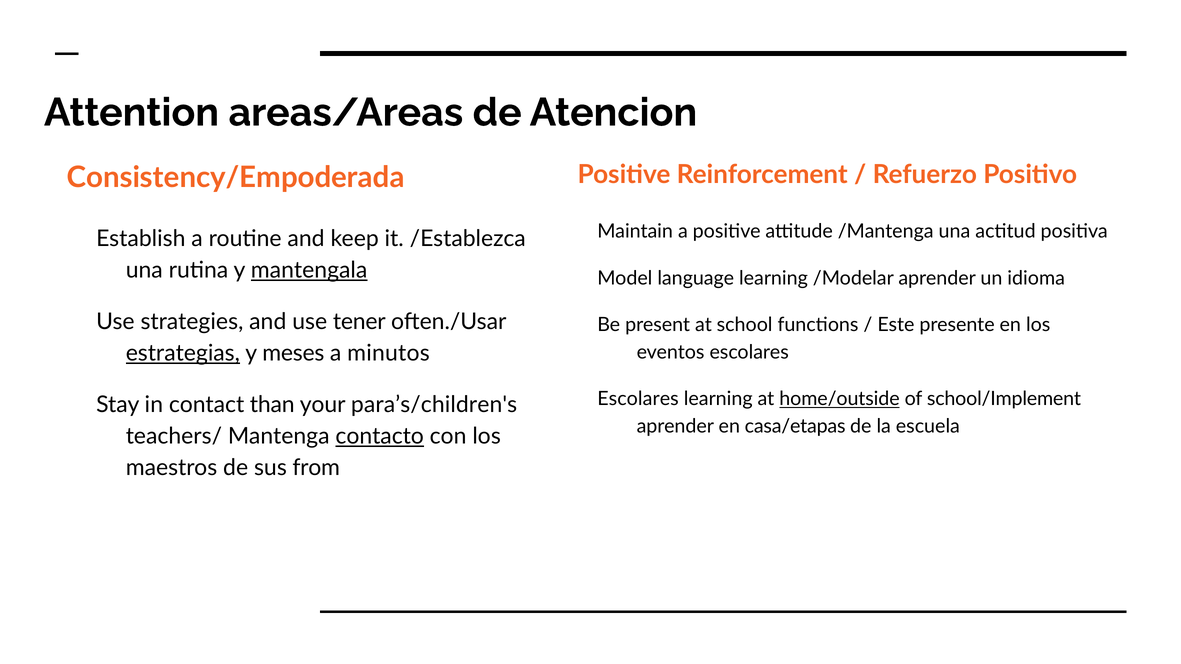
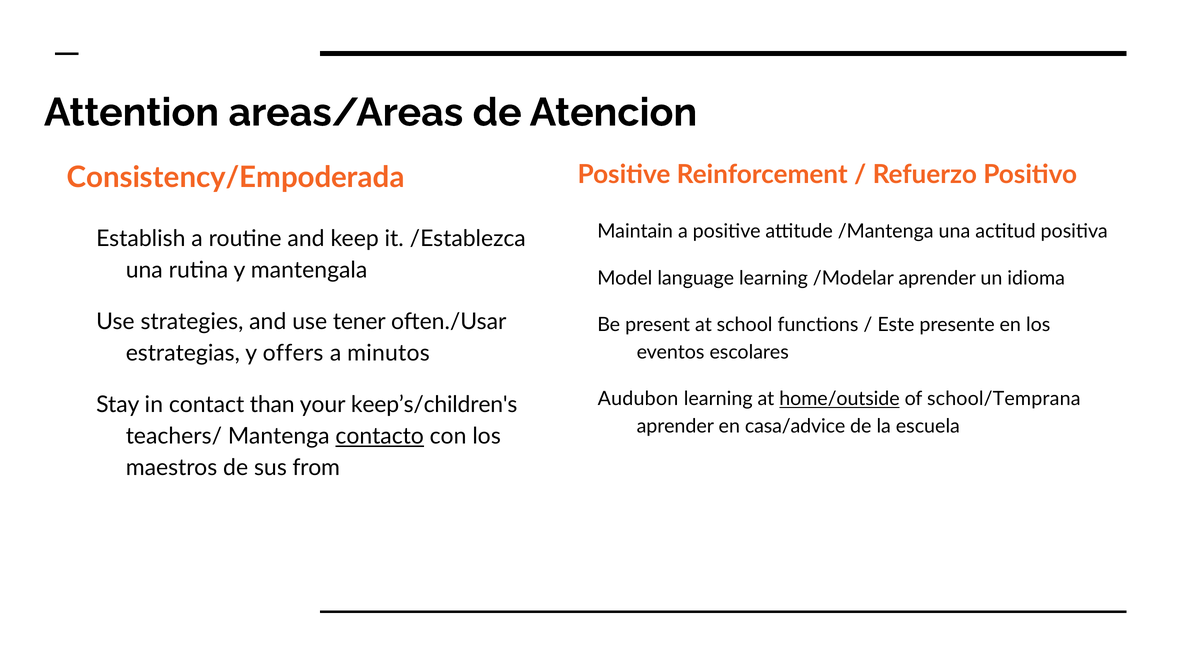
mantengala underline: present -> none
estrategias underline: present -> none
meses: meses -> offers
Escolares at (638, 399): Escolares -> Audubon
school/Implement: school/Implement -> school/Temprana
para’s/children's: para’s/children's -> keep’s/children's
casa/etapas: casa/etapas -> casa/advice
